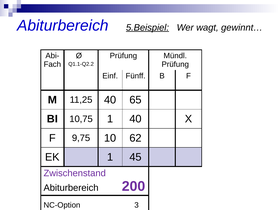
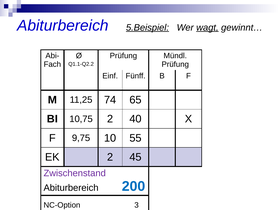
wagt underline: none -> present
11,25 40: 40 -> 74
10,75 1: 1 -> 2
62: 62 -> 55
EK 1: 1 -> 2
200 colour: purple -> blue
